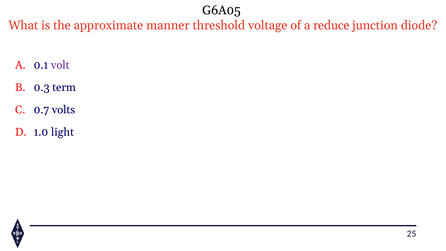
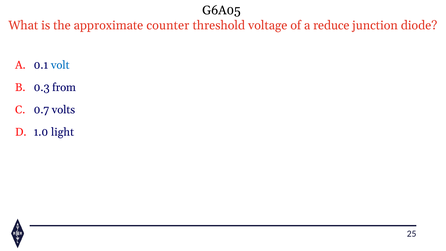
manner: manner -> counter
volt colour: purple -> blue
term: term -> from
